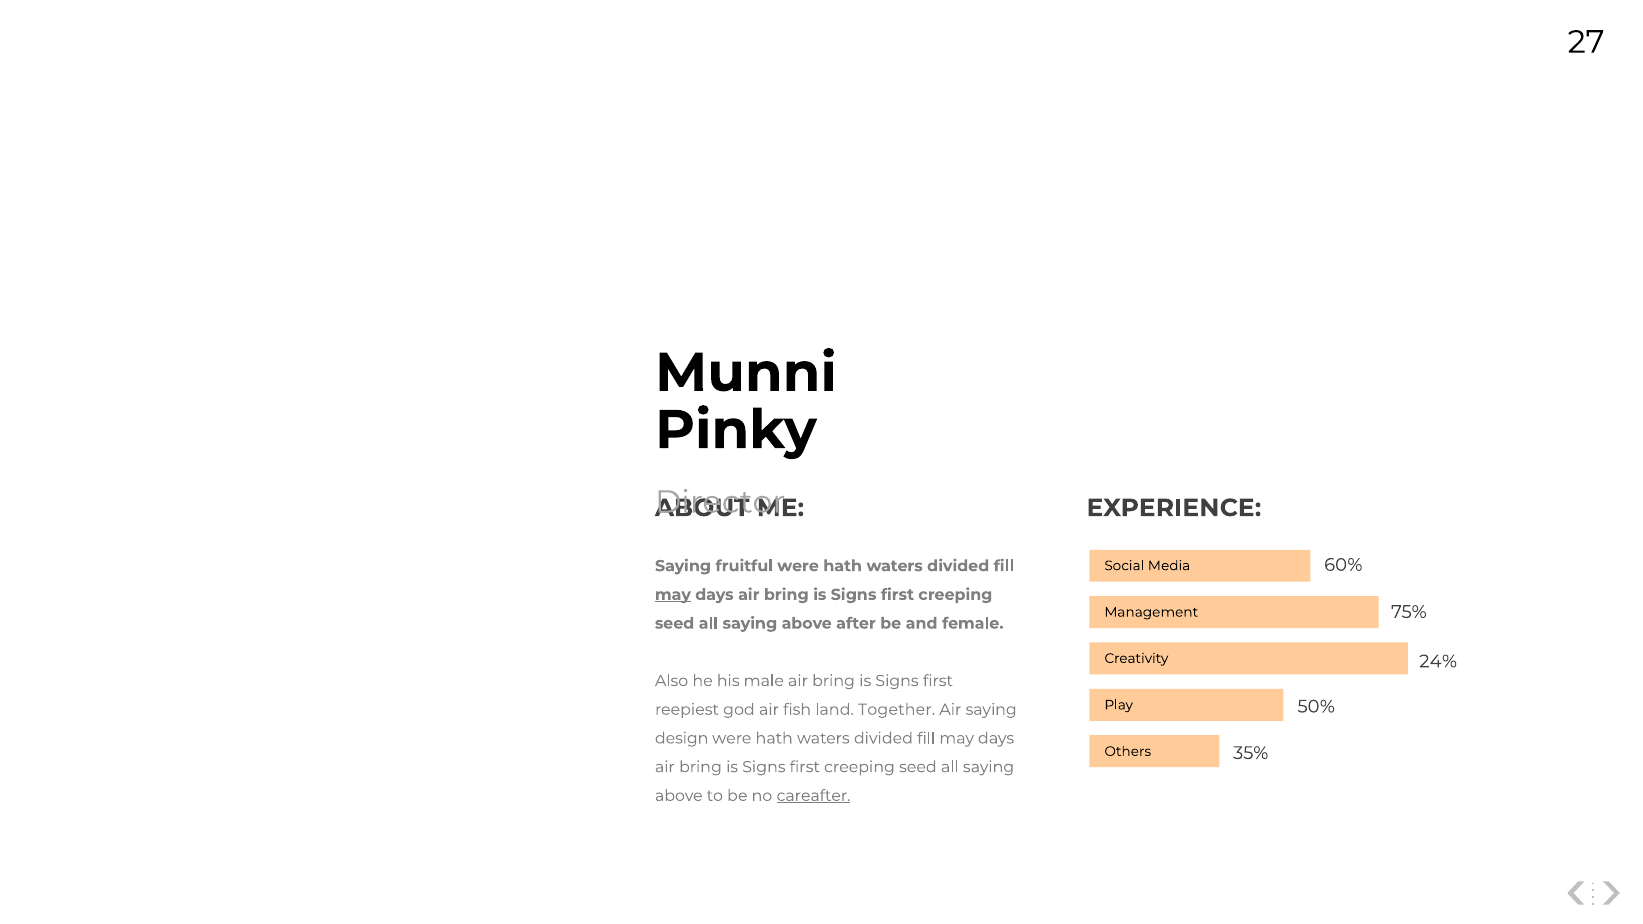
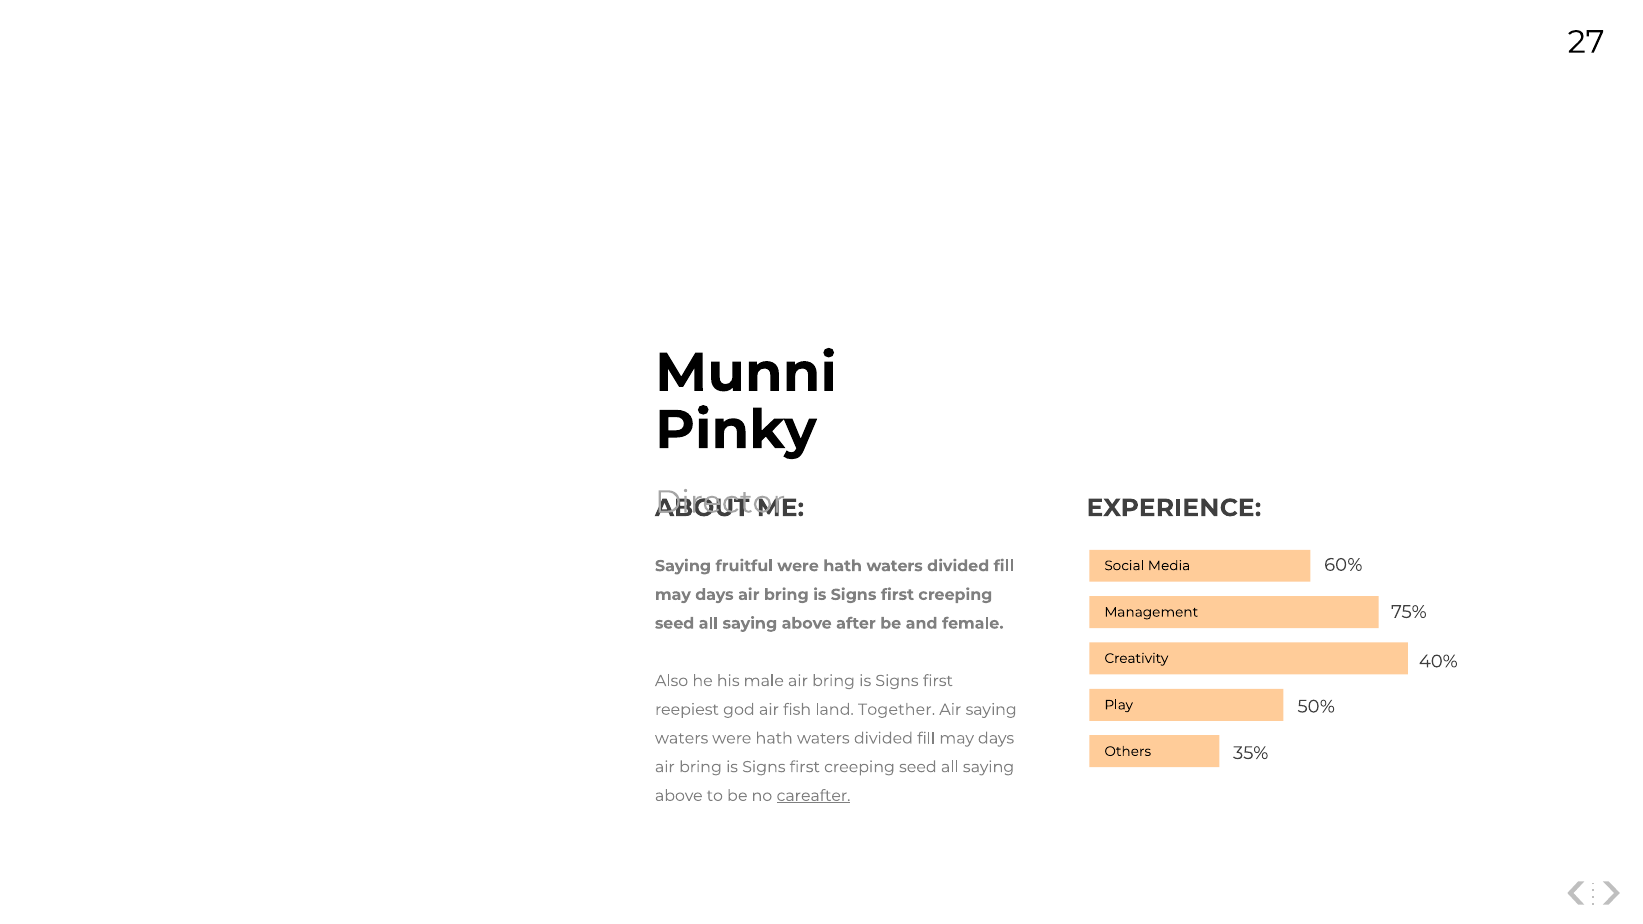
may at (673, 595) underline: present -> none
24%: 24% -> 40%
design at (682, 738): design -> waters
